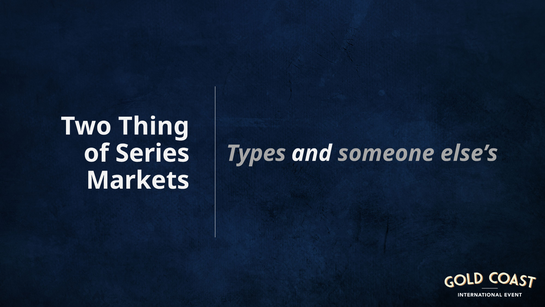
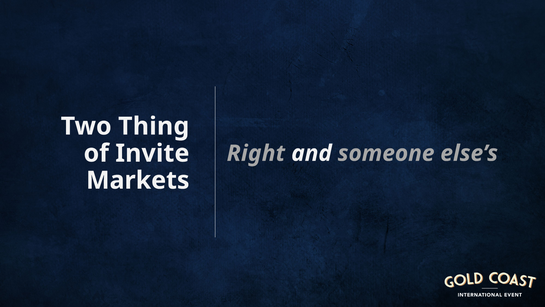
Series: Series -> Invite
Types: Types -> Right
